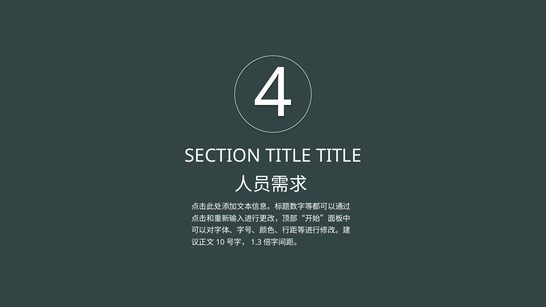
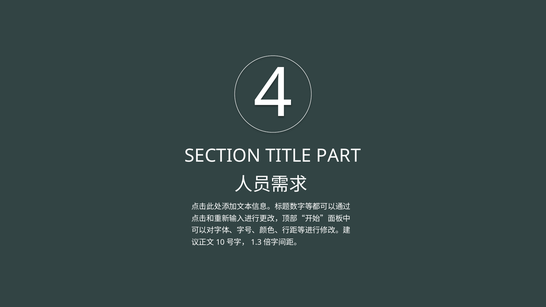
TITLE TITLE: TITLE -> PART
